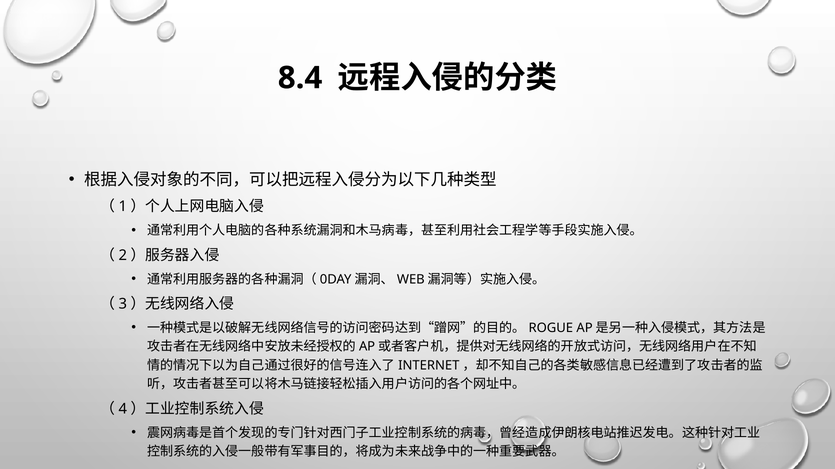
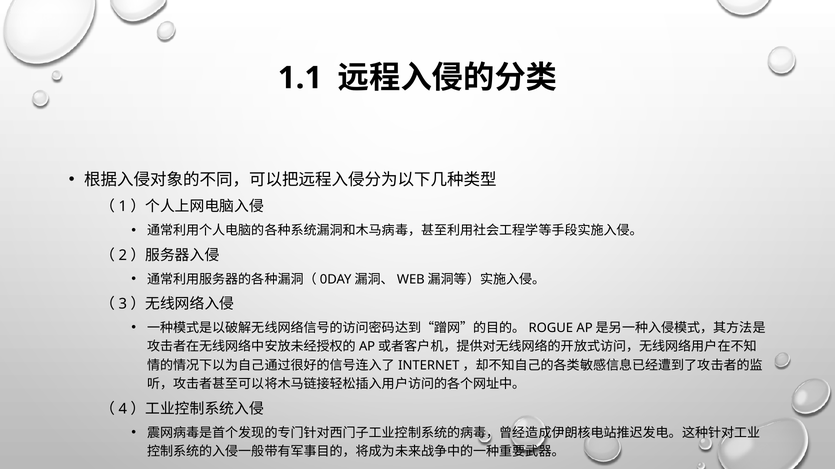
8.4: 8.4 -> 1.1
